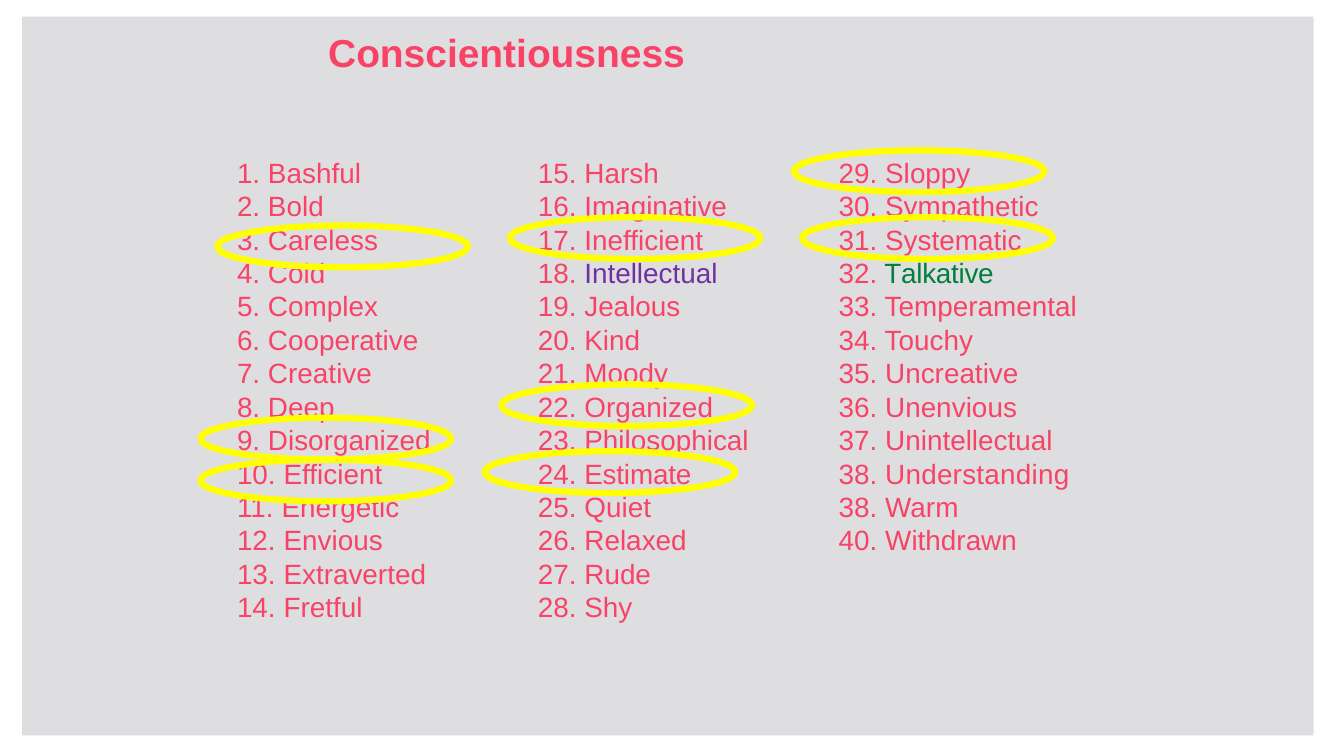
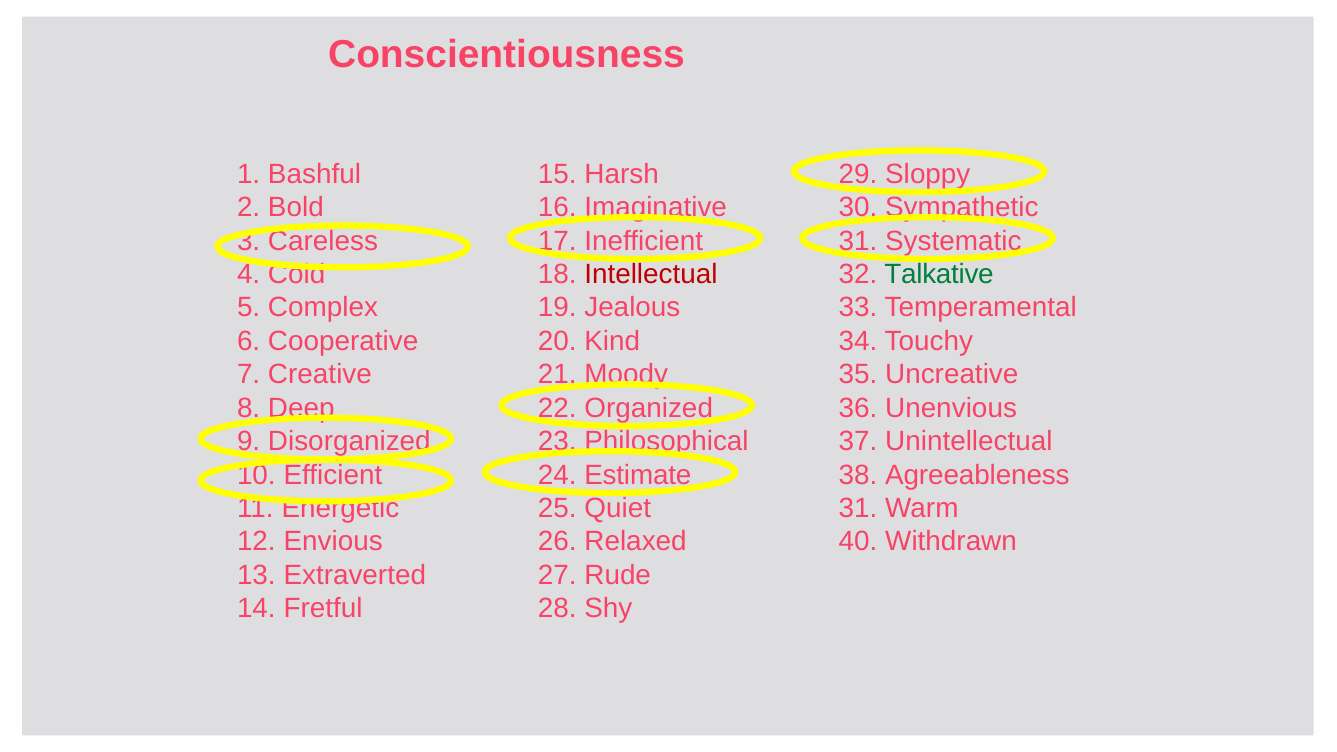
Intellectual colour: purple -> red
Understanding: Understanding -> Agreeableness
Quiet 38: 38 -> 31
